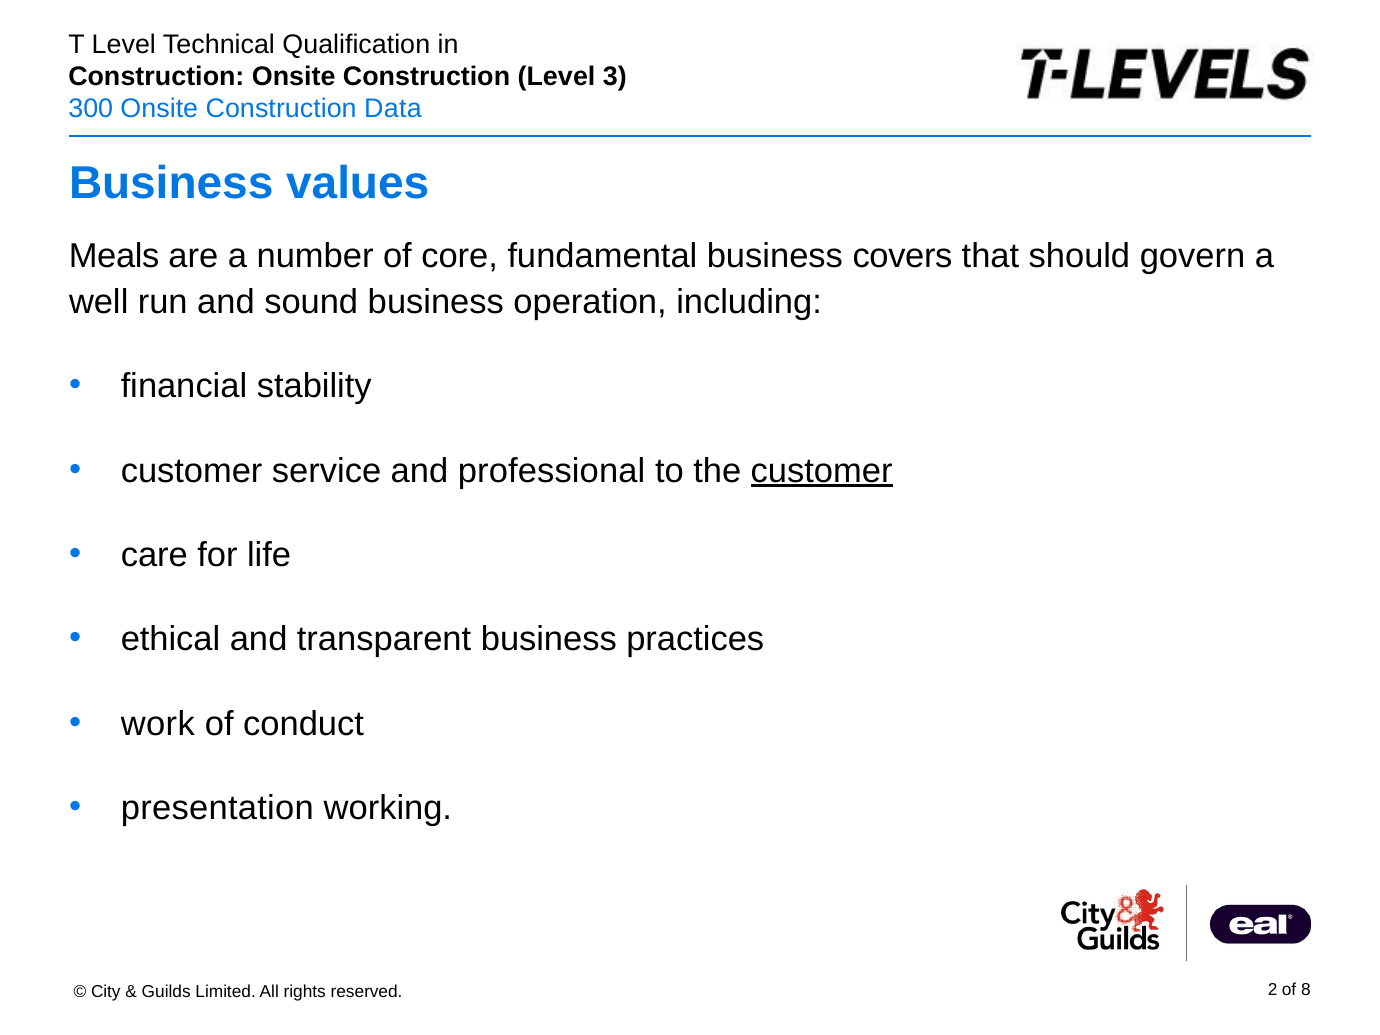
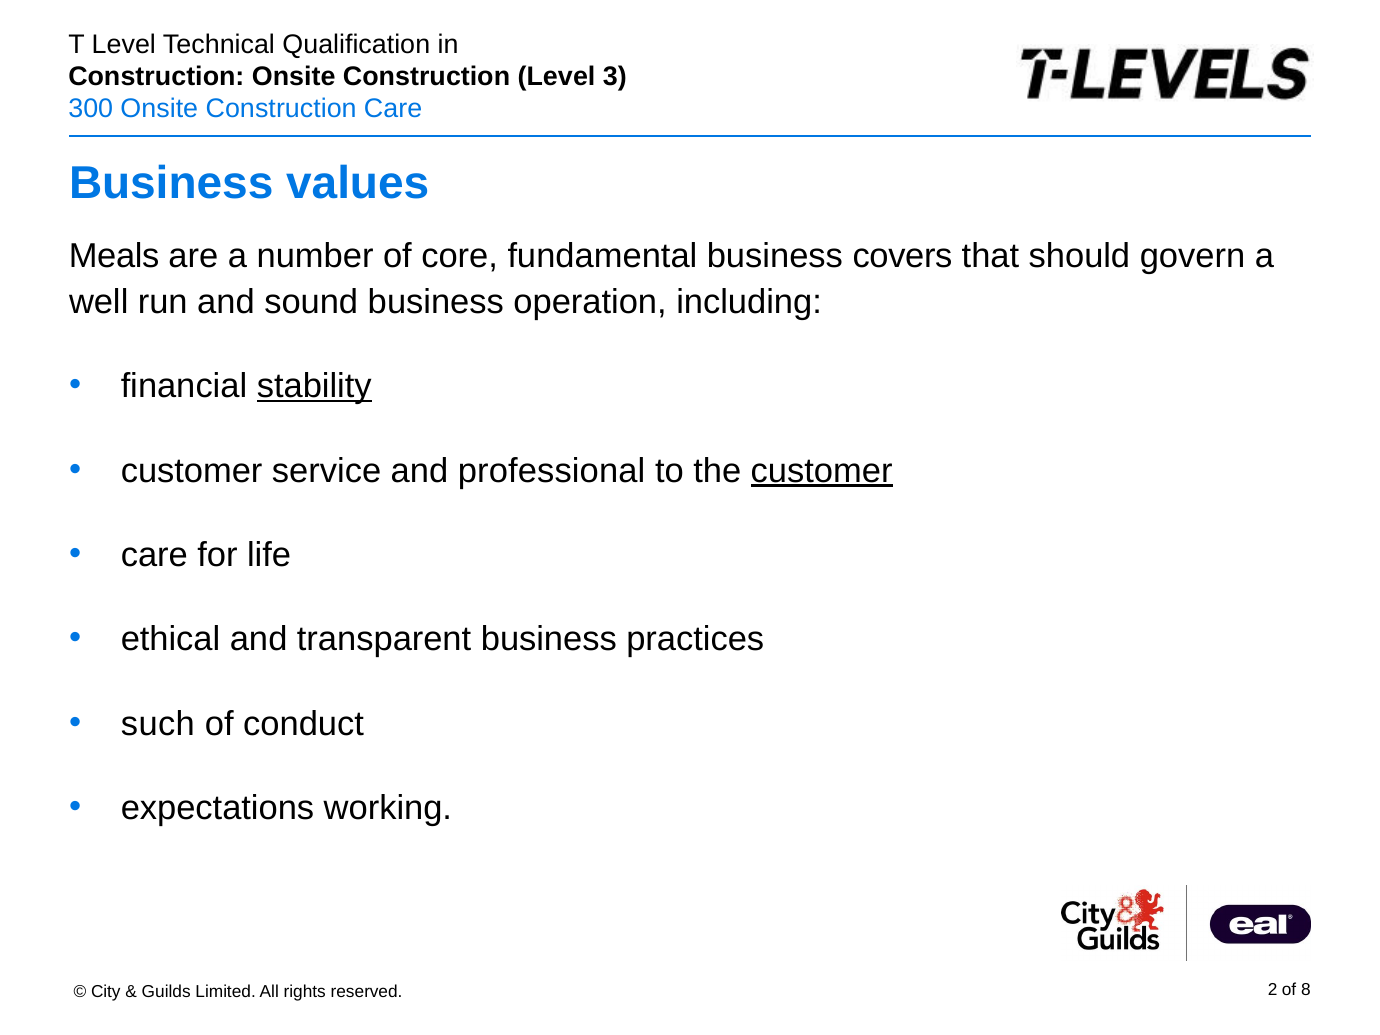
Data at (393, 109): Data -> Care
stability underline: none -> present
work: work -> such
presentation: presentation -> expectations
